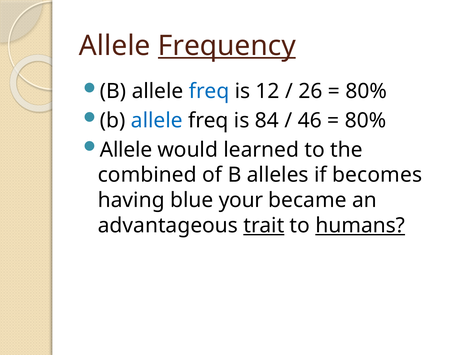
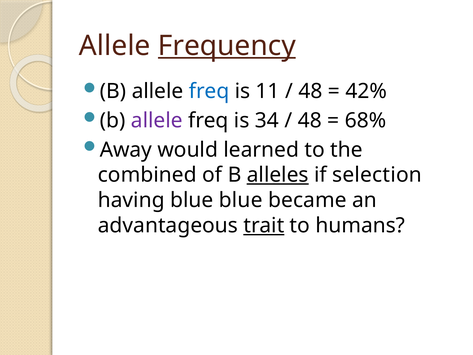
12: 12 -> 11
26 at (310, 91): 26 -> 48
80% at (366, 91): 80% -> 42%
allele at (157, 120) colour: blue -> purple
84: 84 -> 34
46 at (310, 120): 46 -> 48
80% at (366, 120): 80% -> 68%
Allele at (126, 150): Allele -> Away
alleles underline: none -> present
becomes: becomes -> selection
blue your: your -> blue
humans underline: present -> none
